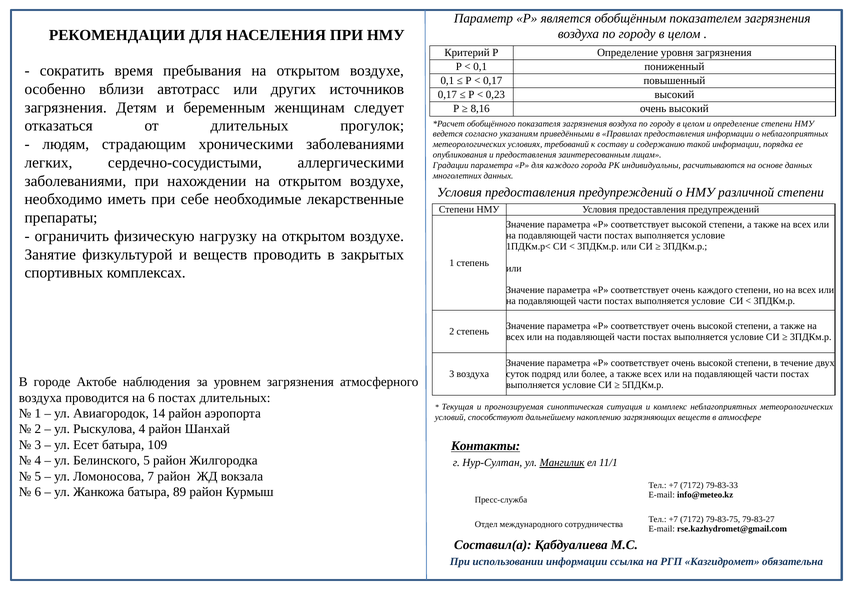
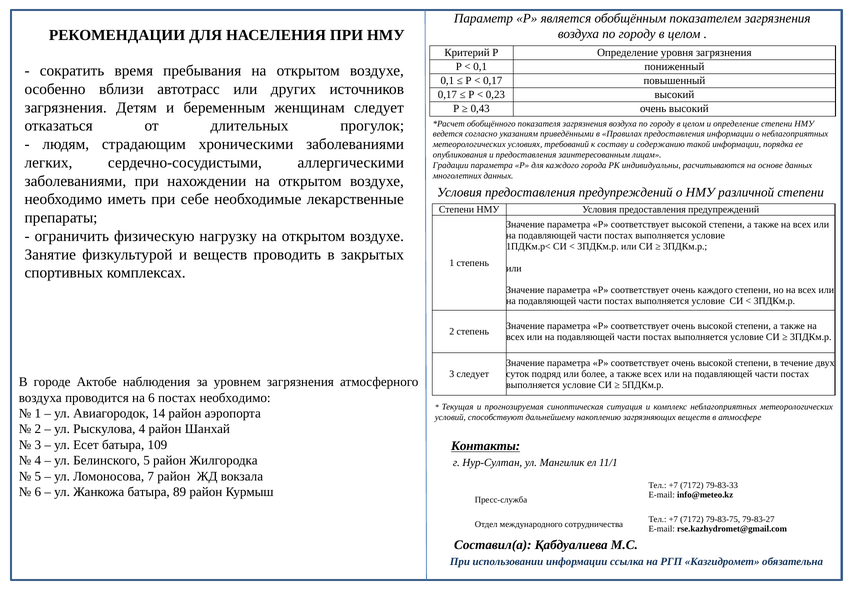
8,16: 8,16 -> 0,43
3 воздуха: воздуха -> следует
постах длительных: длительных -> необходимо
Мангилик underline: present -> none
